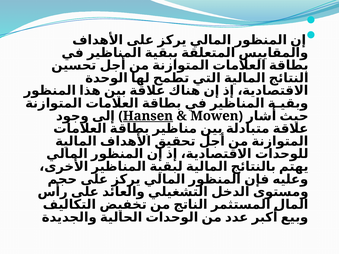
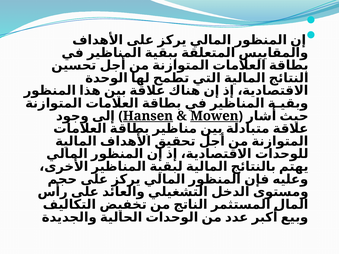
Mowen underline: none -> present
